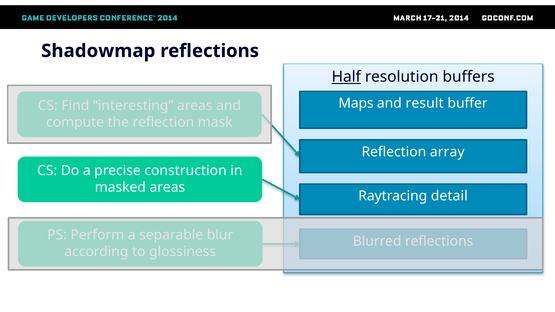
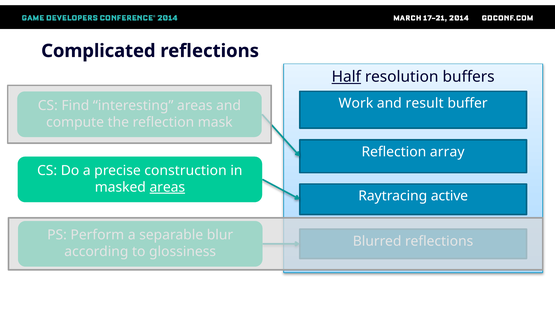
Shadowmap: Shadowmap -> Complicated
Maps: Maps -> Work
areas at (167, 187) underline: none -> present
detail: detail -> active
